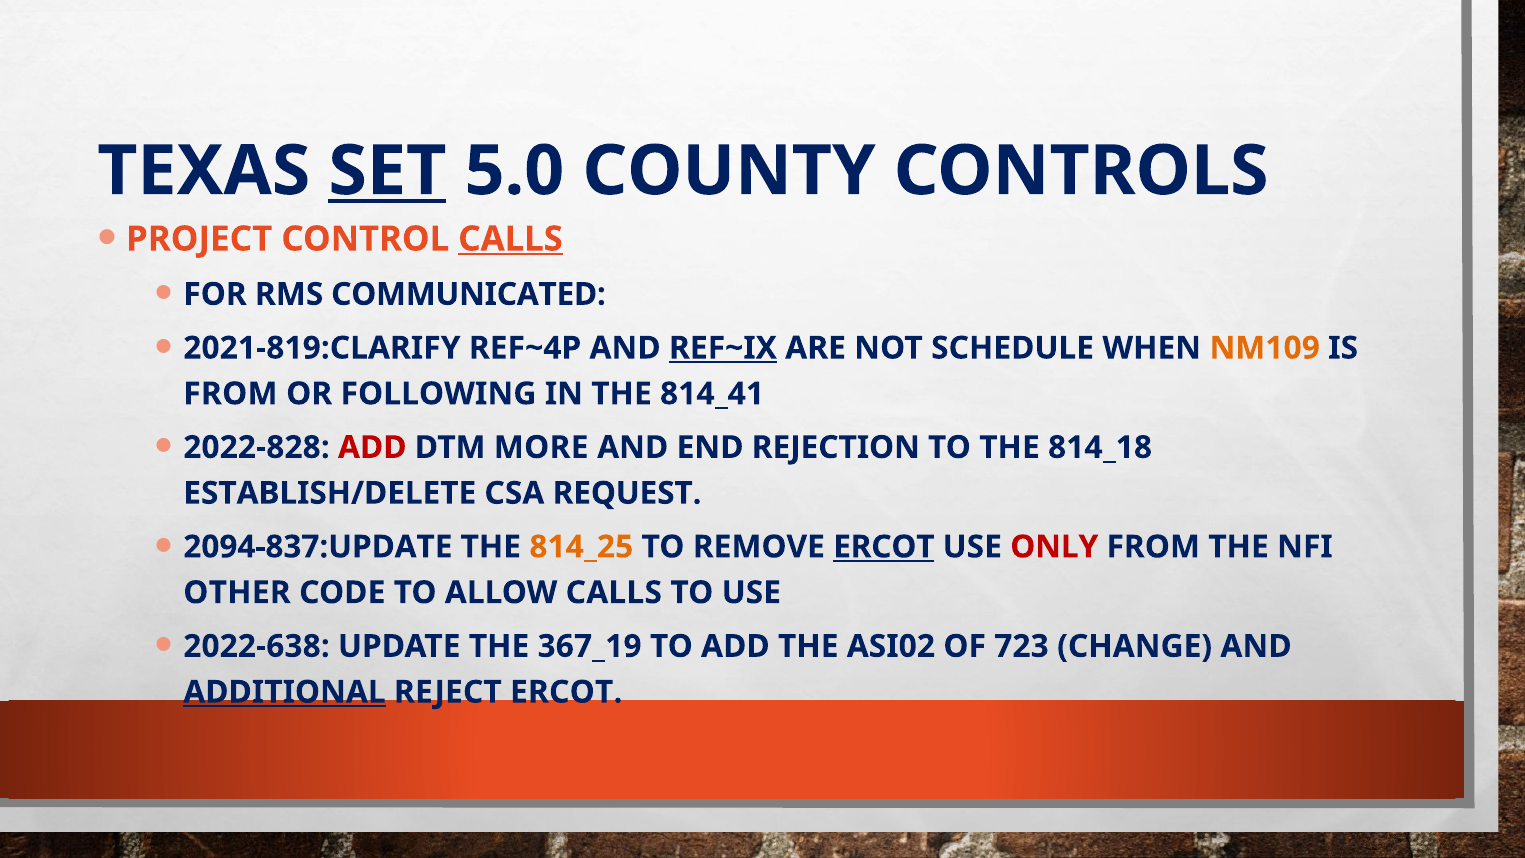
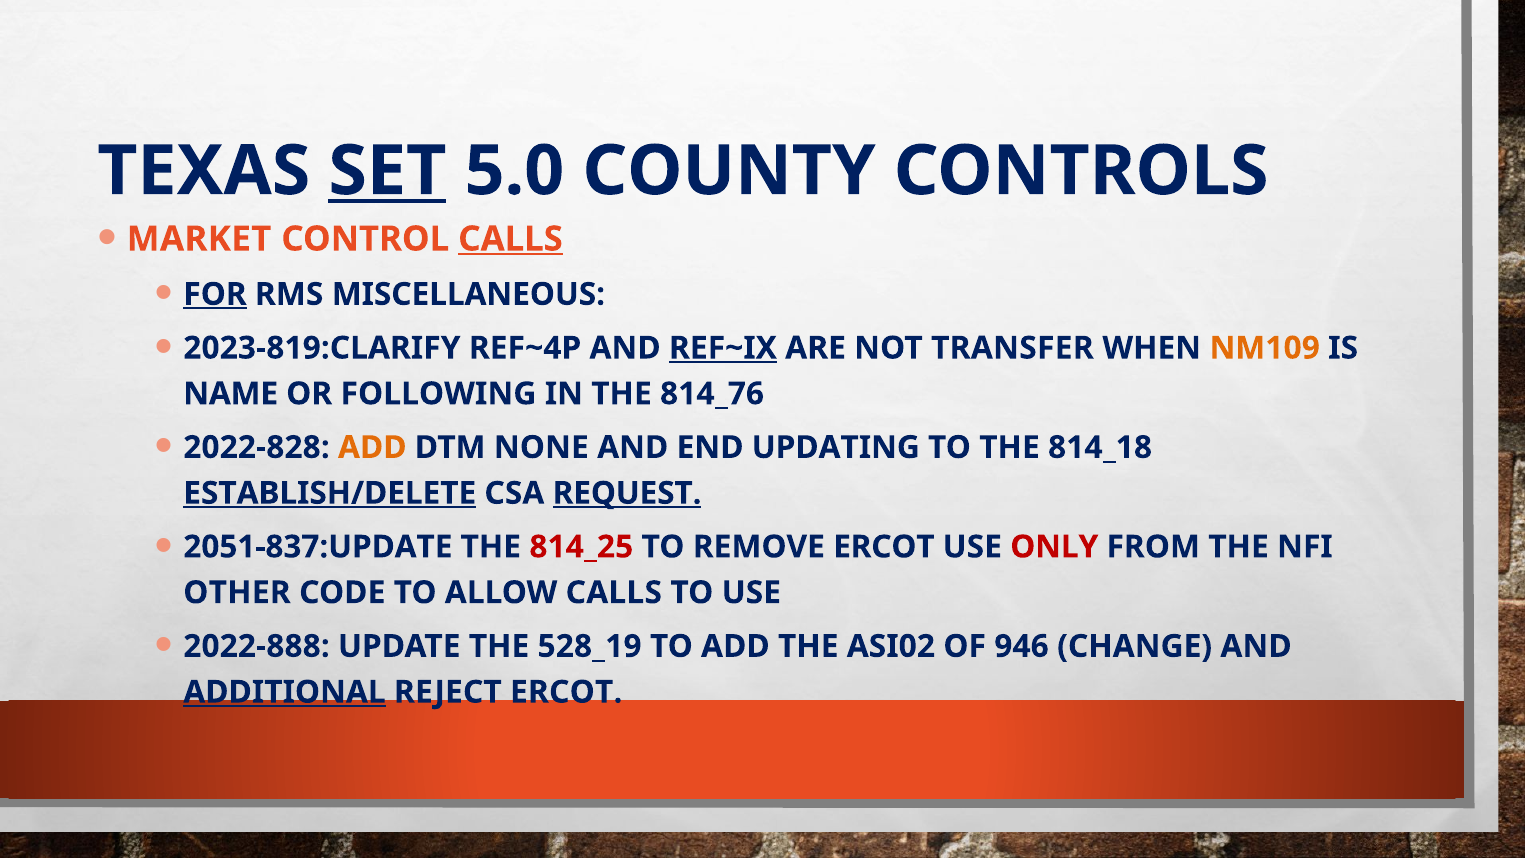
PROJECT: PROJECT -> MARKET
FOR underline: none -> present
COMMUNICATED: COMMUNICATED -> MISCELLANEOUS
2021-819:CLARIFY: 2021-819:CLARIFY -> 2023-819:CLARIFY
SCHEDULE: SCHEDULE -> TRANSFER
FROM at (230, 394): FROM -> NAME
814_41: 814_41 -> 814_76
ADD at (372, 447) colour: red -> orange
MORE: MORE -> NONE
REJECTION: REJECTION -> UPDATING
ESTABLISH/DELETE underline: none -> present
REQUEST underline: none -> present
2094-837:UPDATE: 2094-837:UPDATE -> 2051-837:UPDATE
814_25 colour: orange -> red
ERCOT at (884, 547) underline: present -> none
2022-638: 2022-638 -> 2022-888
367_19: 367_19 -> 528_19
723: 723 -> 946
